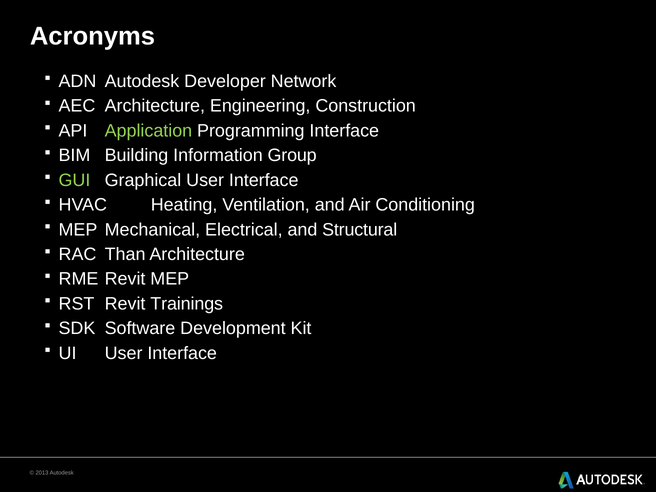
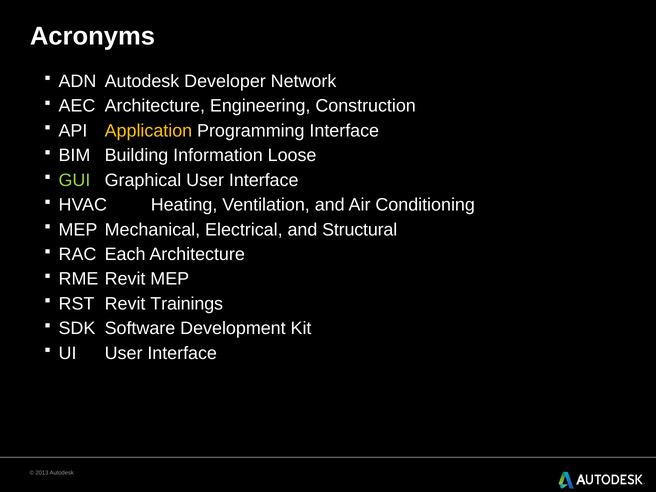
Application colour: light green -> yellow
Group: Group -> Loose
Than: Than -> Each
